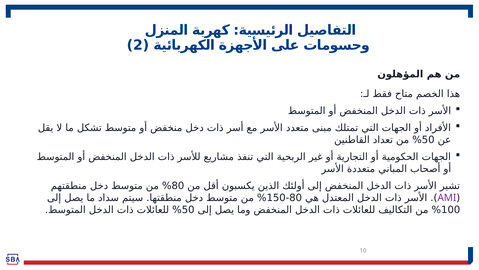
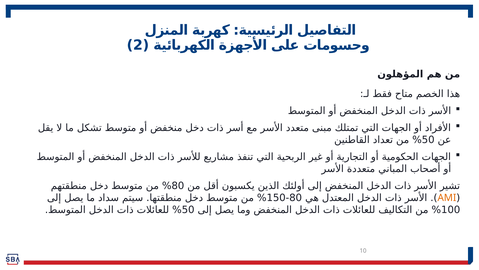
AMI colour: purple -> orange
